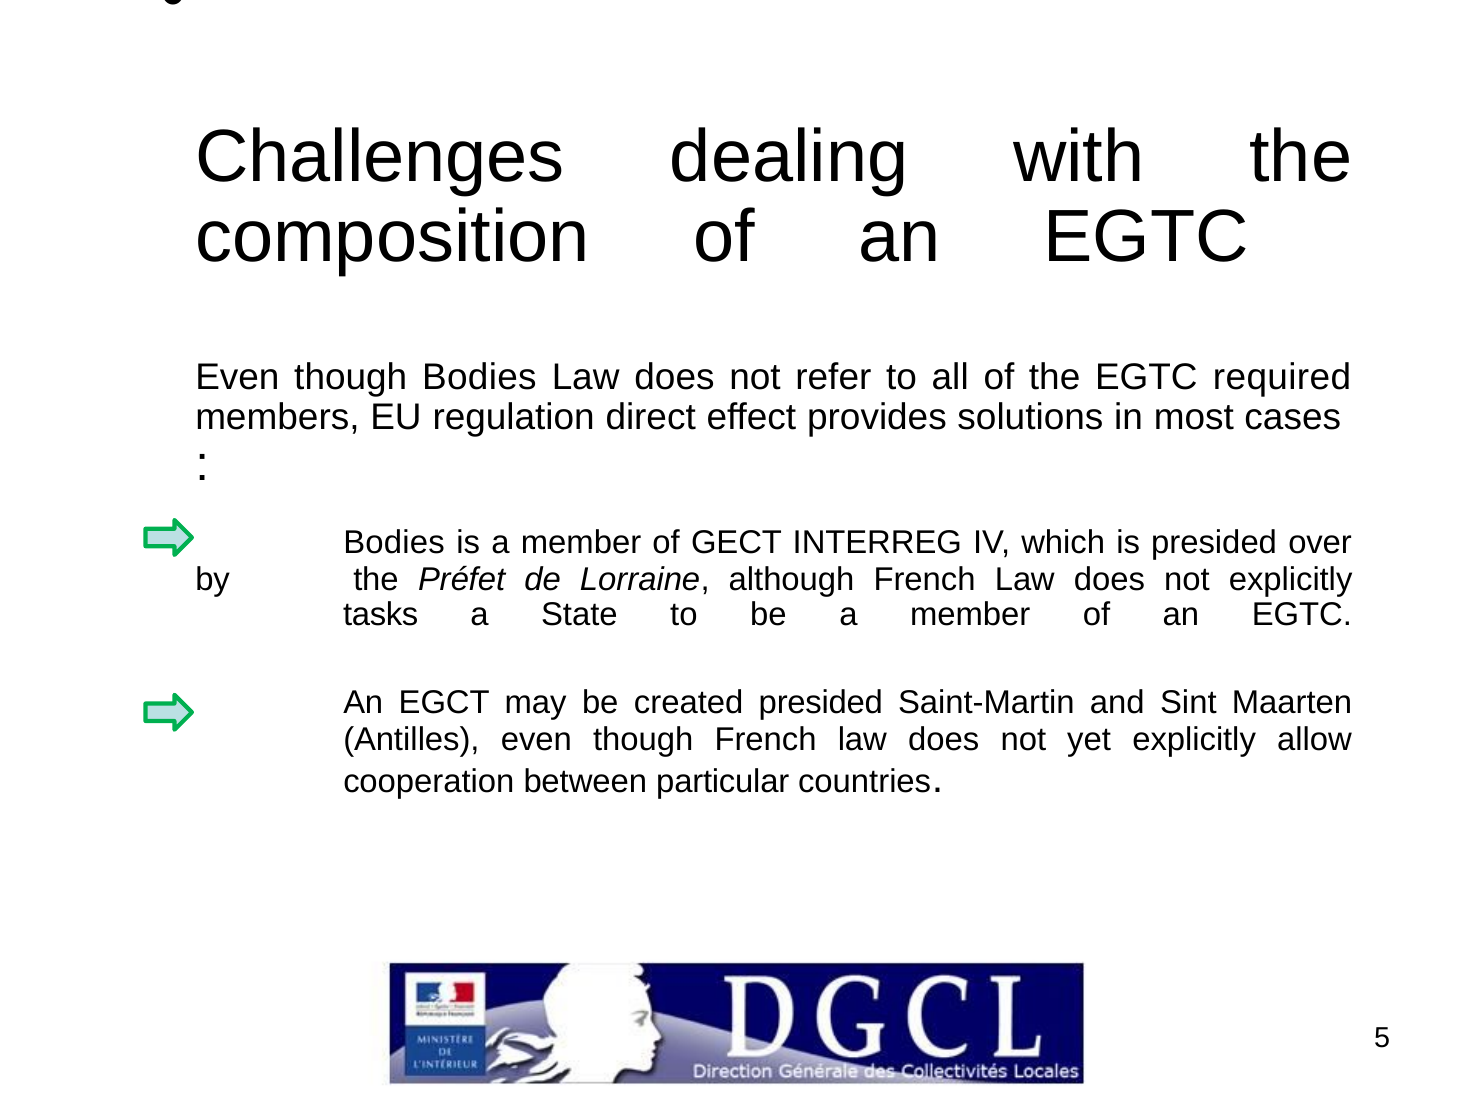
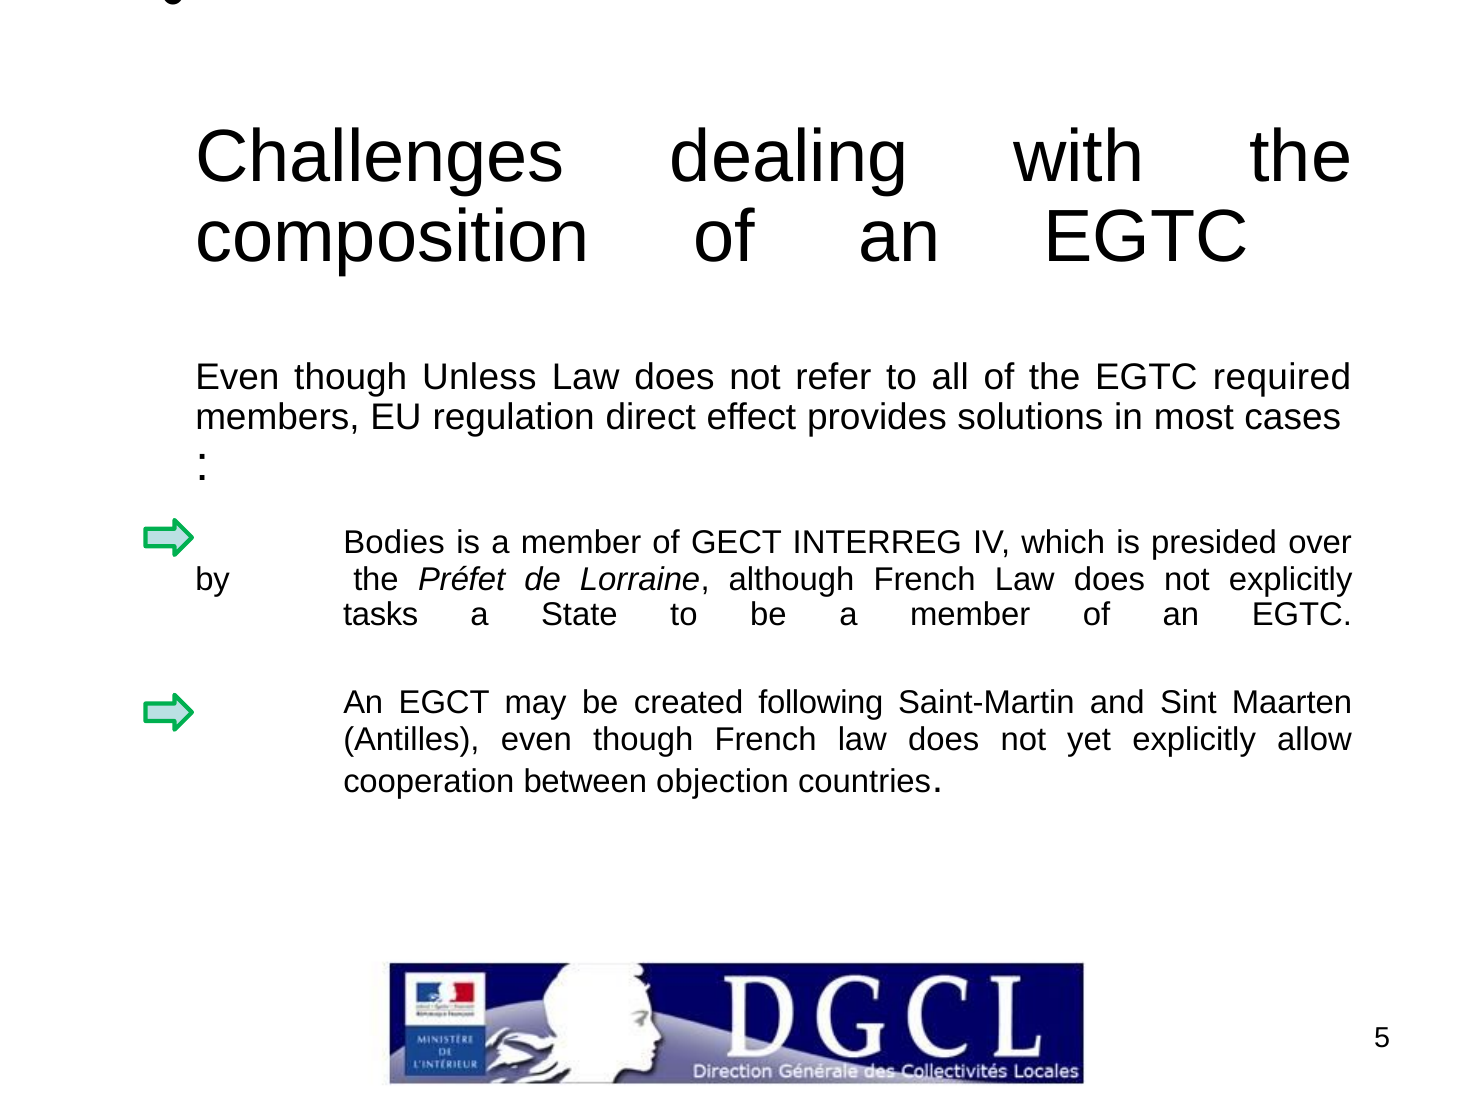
though Bodies: Bodies -> Unless
created presided: presided -> following
particular: particular -> objection
